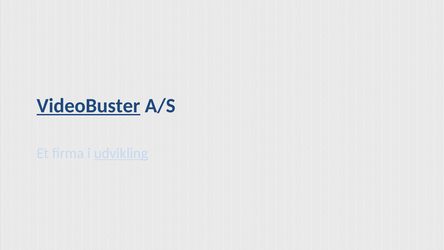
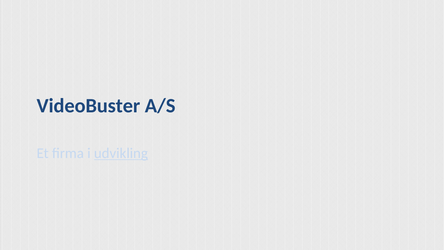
VideoBuster underline: present -> none
